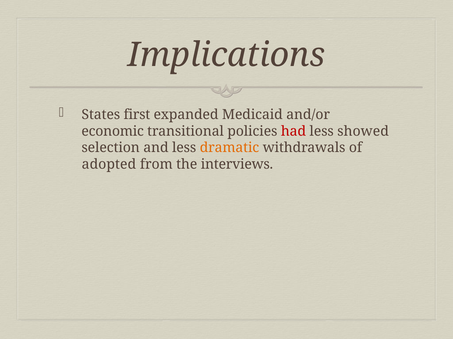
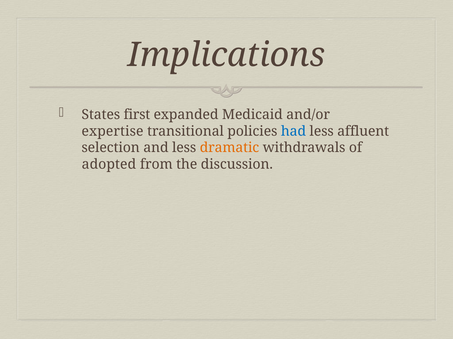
economic: economic -> expertise
had colour: red -> blue
showed: showed -> affluent
interviews: interviews -> discussion
